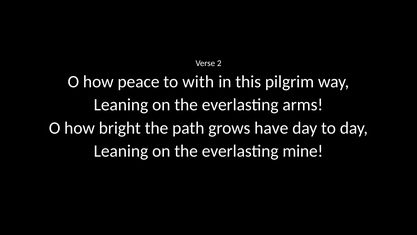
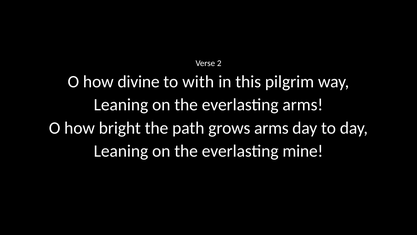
peace: peace -> divine
grows have: have -> arms
